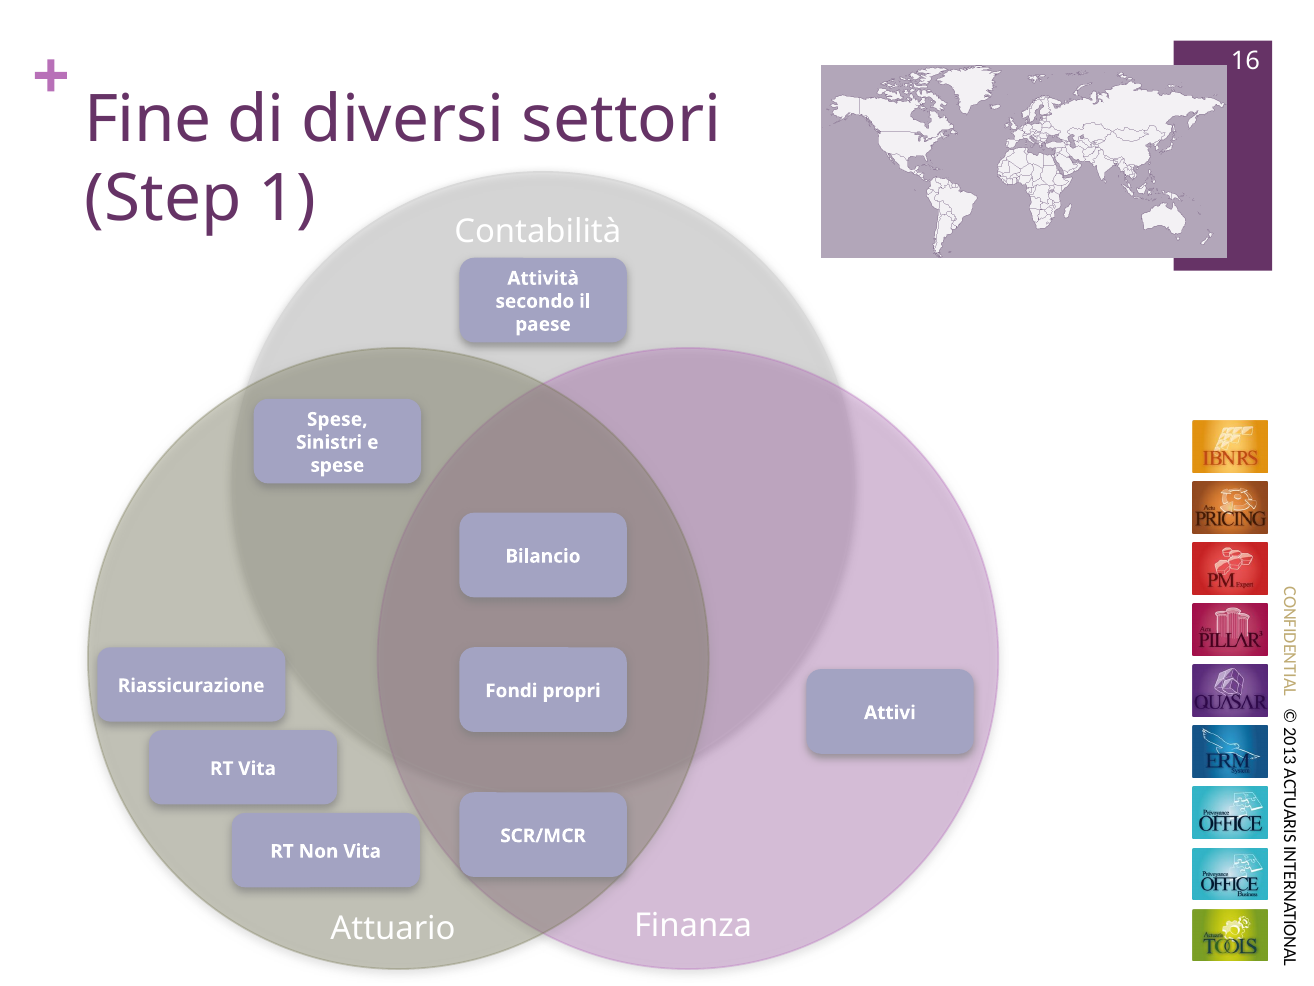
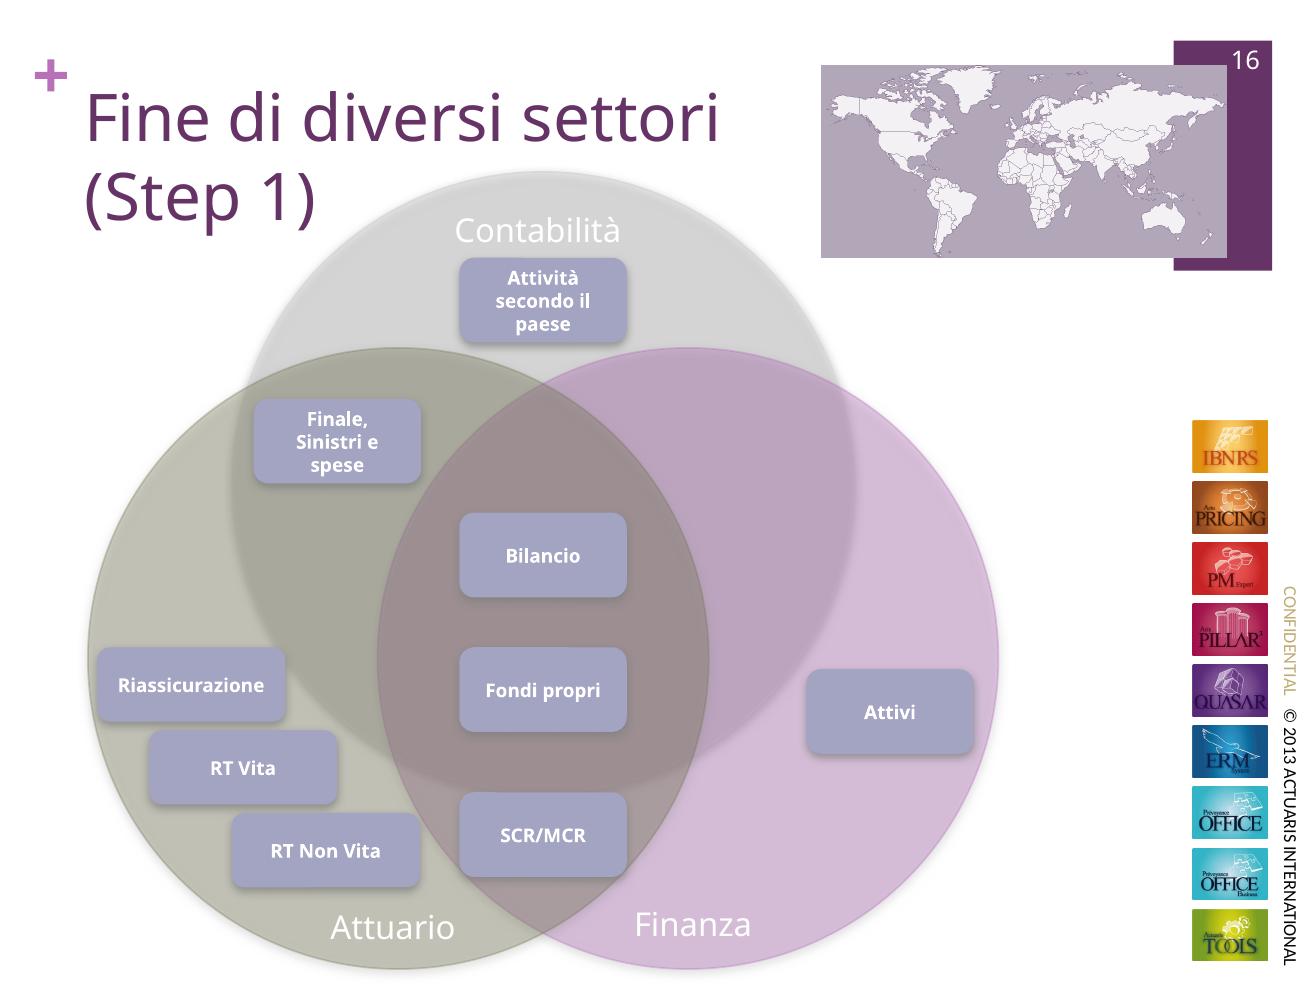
Spese at (337, 419): Spese -> Finale
